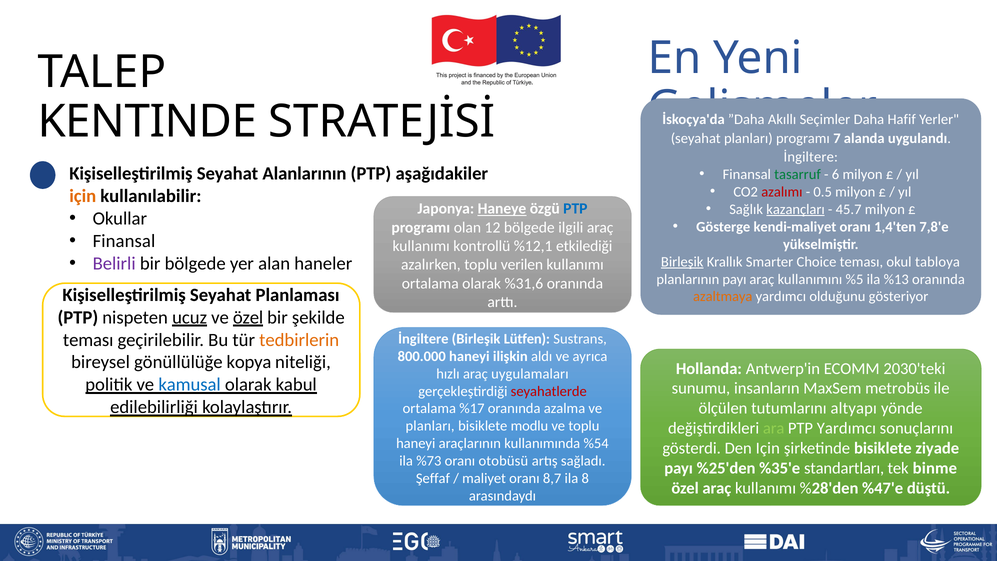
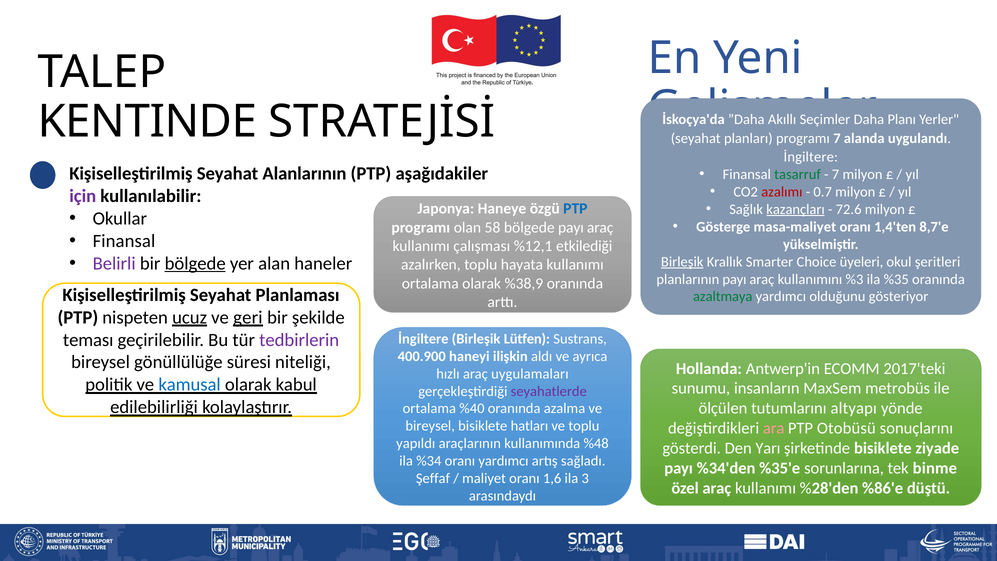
Hafif: Hafif -> Planı
6 at (836, 174): 6 -> 7
0.5: 0.5 -> 0.7
için at (83, 196) colour: orange -> purple
45.7: 45.7 -> 72.6
Haneye underline: present -> none
kendi-maliyet: kendi-maliyet -> masa-maliyet
7,8'e: 7,8'e -> 8,7'e
12: 12 -> 58
bölgede ilgili: ilgili -> payı
kontrollü: kontrollü -> çalışması
bölgede at (195, 263) underline: none -> present
Choice teması: teması -> üyeleri
tabloya: tabloya -> şeritleri
verilen: verilen -> hayata
%5: %5 -> %3
%13: %13 -> %35
%31,6: %31,6 -> %38,9
azaltmaya colour: orange -> green
ve özel: özel -> geri
tedbirlerin colour: orange -> purple
800.000: 800.000 -> 400.900
kopya: kopya -> süresi
2030'teki: 2030'teki -> 2017'teki
seyahatlerde colour: red -> purple
%17: %17 -> %40
planları at (430, 426): planları -> bireysel
modlu: modlu -> hatları
ara colour: light green -> pink
PTP Yardımcı: Yardımcı -> Otobüsü
haneyi at (416, 443): haneyi -> yapıldı
%54: %54 -> %48
Den Için: Için -> Yarı
%73: %73 -> %34
oranı otobüsü: otobüsü -> yardımcı
%25'den: %25'den -> %34'den
standartları: standartları -> sorunlarına
8,7: 8,7 -> 1,6
8: 8 -> 3
%47'e: %47'e -> %86'e
